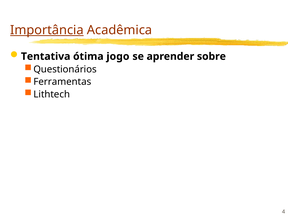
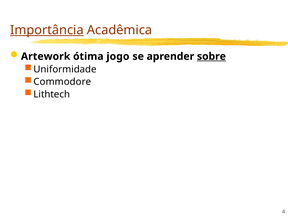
Tentativa: Tentativa -> Artework
sobre underline: none -> present
Questionários: Questionários -> Uniformidade
Ferramentas: Ferramentas -> Commodore
